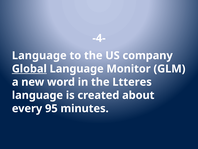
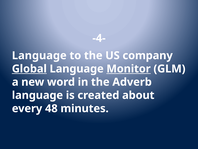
Monitor underline: none -> present
Ltteres: Ltteres -> Adverb
95: 95 -> 48
